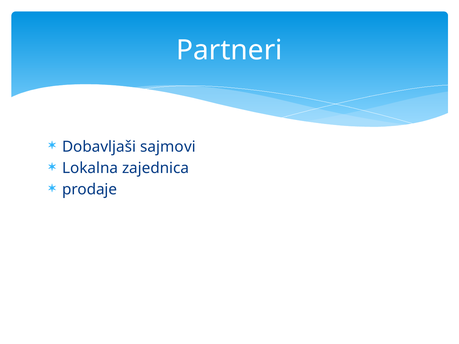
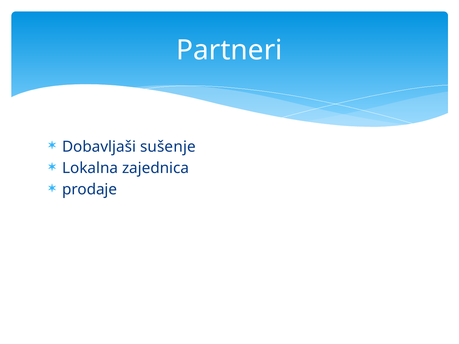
sajmovi: sajmovi -> sušenje
